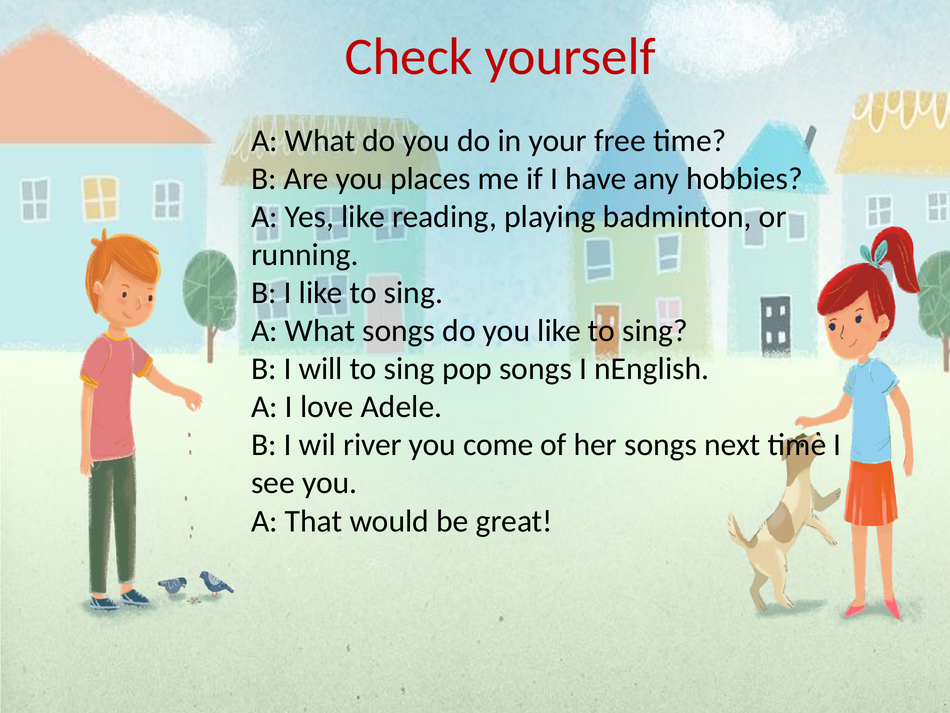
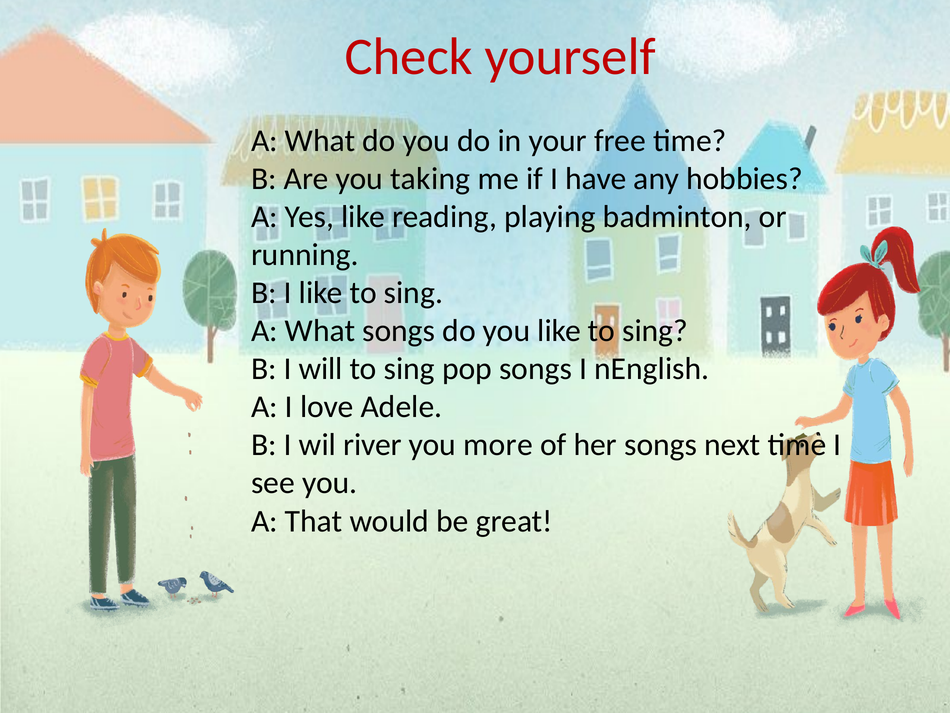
places: places -> taking
come: come -> more
